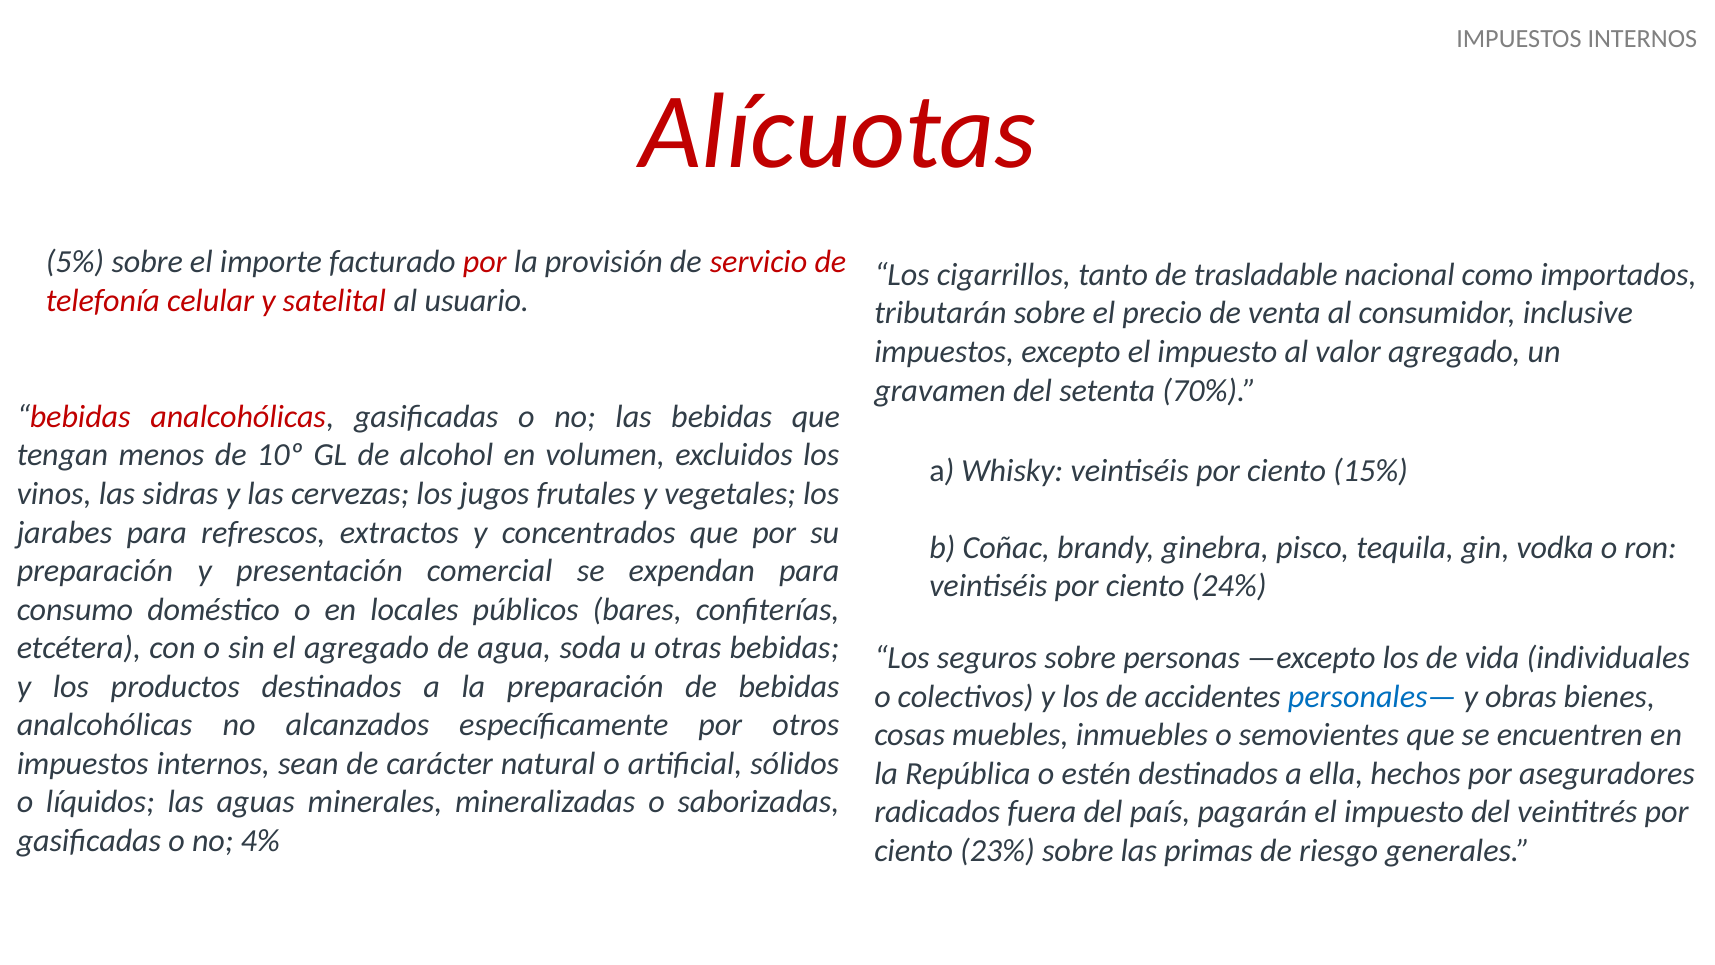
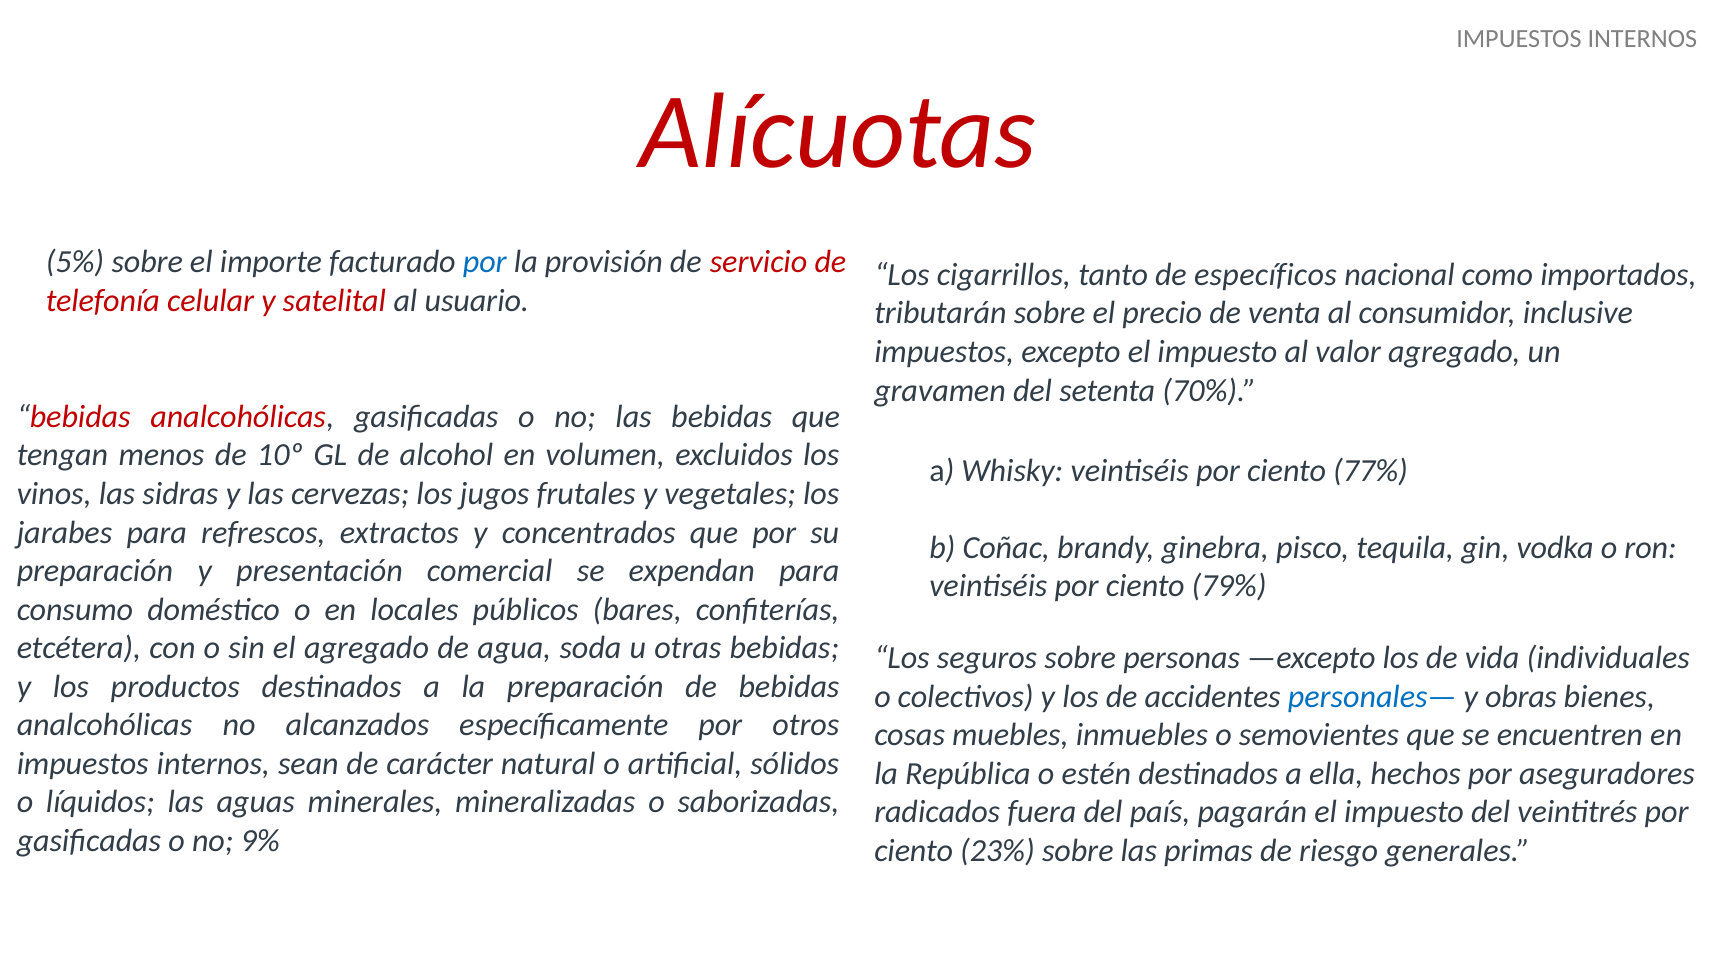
por at (485, 262) colour: red -> blue
trasladable: trasladable -> específicos
15%: 15% -> 77%
24%: 24% -> 79%
4%: 4% -> 9%
